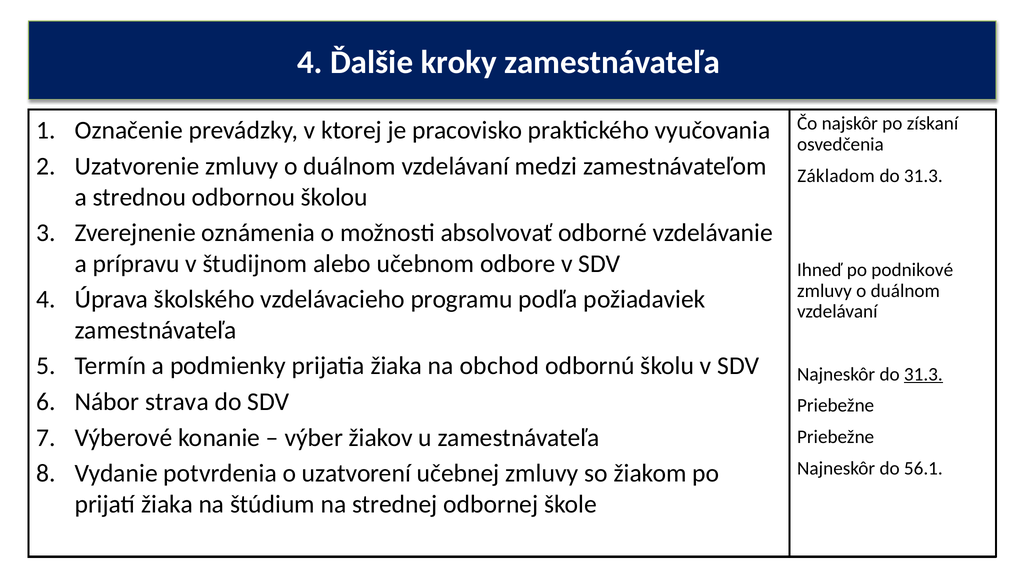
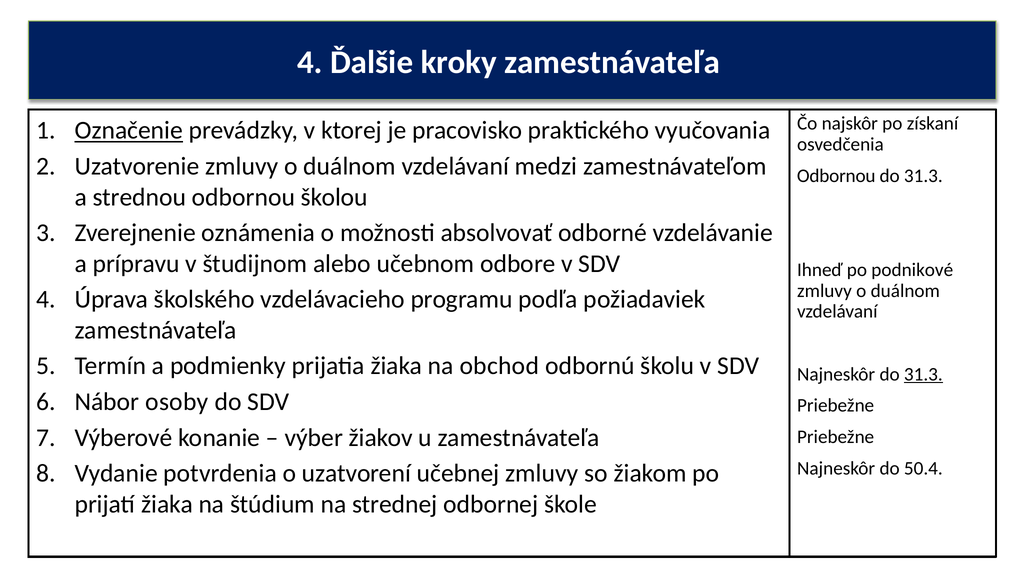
Označenie underline: none -> present
Základom at (836, 176): Základom -> Odbornou
strava: strava -> osoby
56.1: 56.1 -> 50.4
